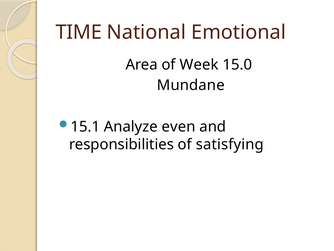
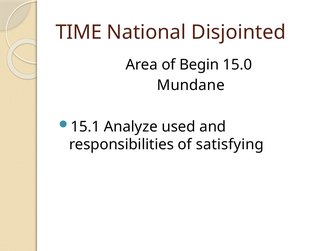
Emotional: Emotional -> Disjointed
Week: Week -> Begin
even: even -> used
